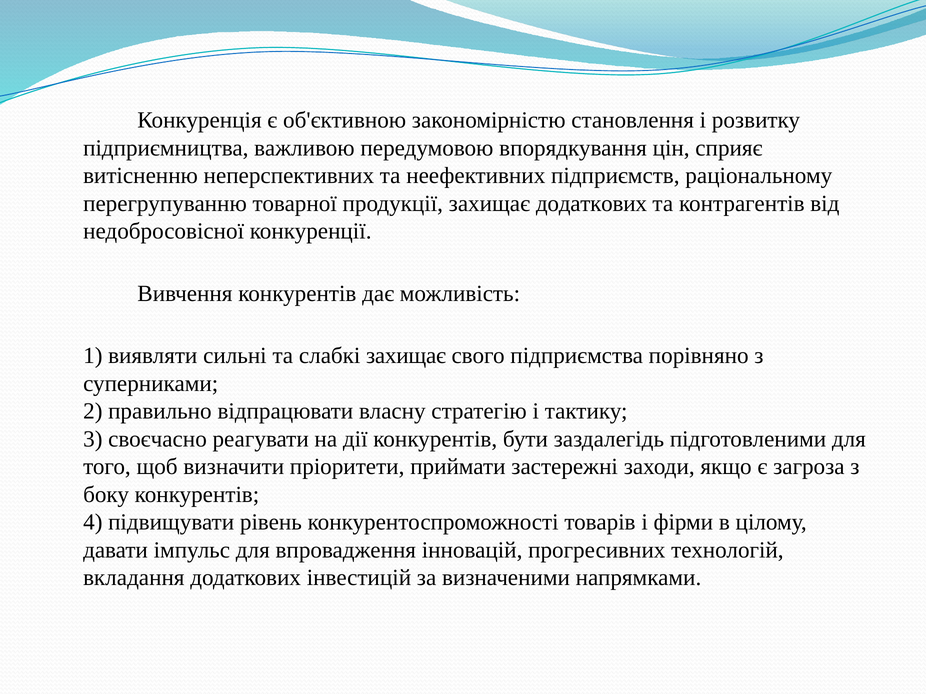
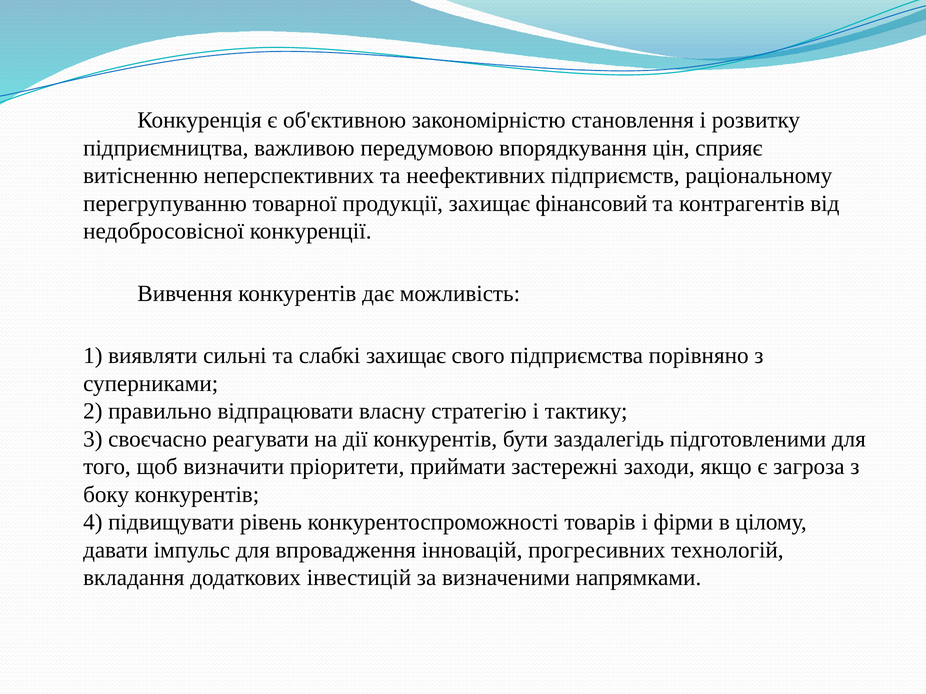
захищає додаткових: додаткових -> фінансовий
